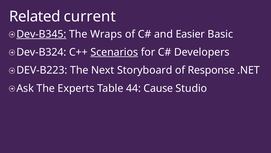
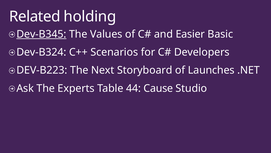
current: current -> holding
Wraps: Wraps -> Values
Scenarios underline: present -> none
Response: Response -> Launches
